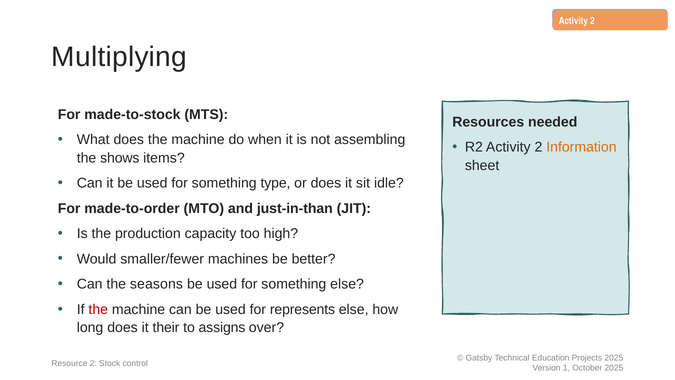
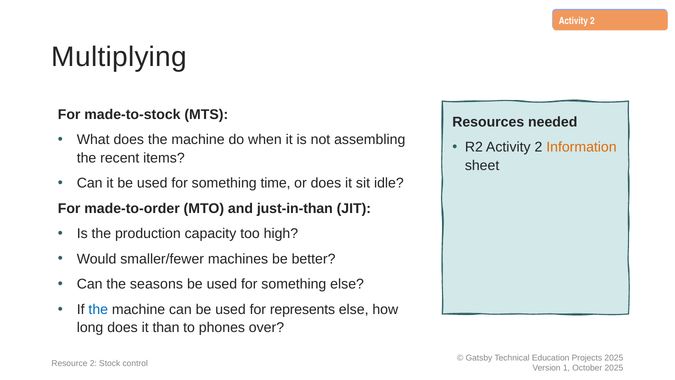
shows: shows -> recent
type: type -> time
the at (98, 309) colour: red -> blue
their: their -> than
assigns: assigns -> phones
